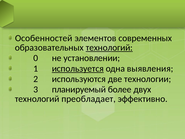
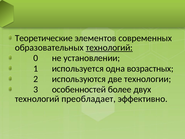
Особенностей: Особенностей -> Теоретические
используется underline: present -> none
выявления: выявления -> возрастных
планируемый: планируемый -> особенностей
